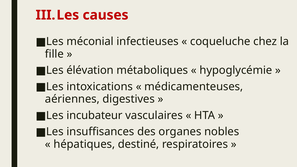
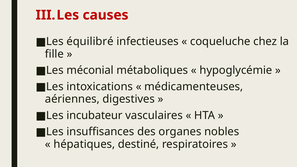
méconial: méconial -> équilibré
élévation: élévation -> méconial
